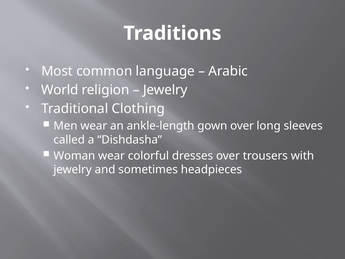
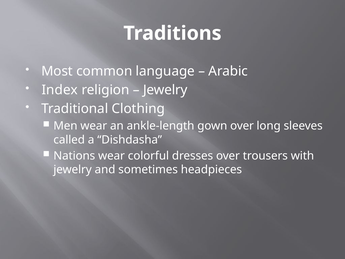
World: World -> Index
Woman: Woman -> Nations
